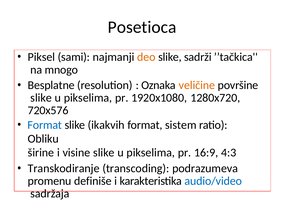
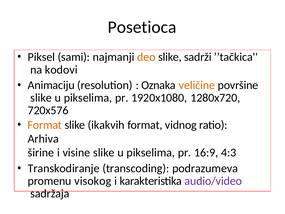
mnogo: mnogo -> kodovi
Besplatne: Besplatne -> Animaciju
Format at (45, 125) colour: blue -> orange
sistem: sistem -> vidnog
Obliku: Obliku -> Arhiva
definiše: definiše -> visokog
audio/video colour: blue -> purple
